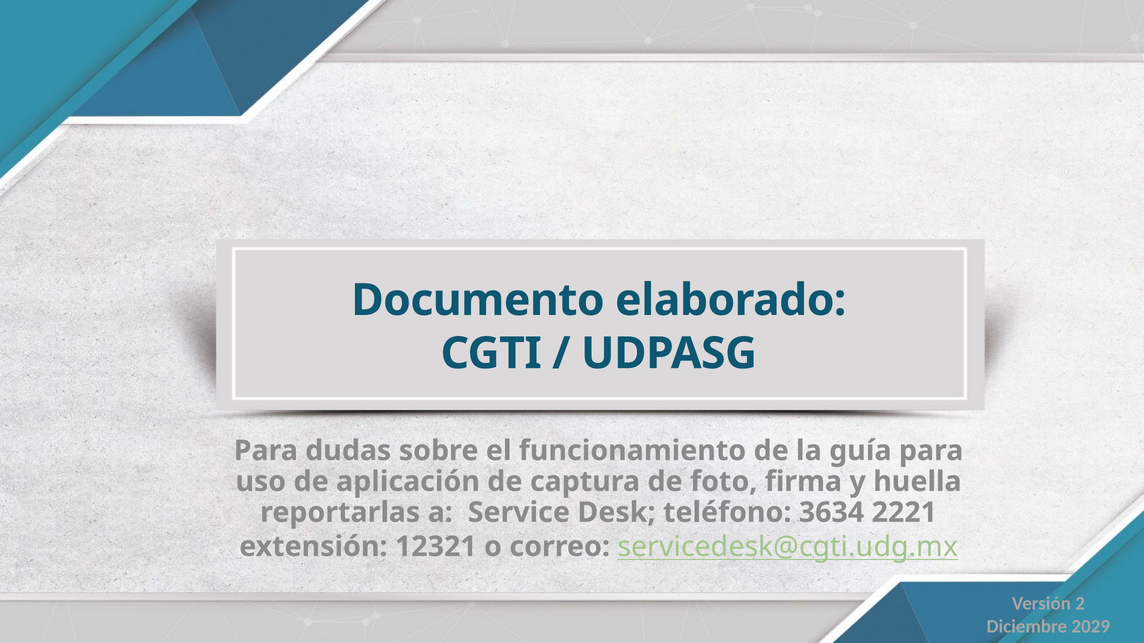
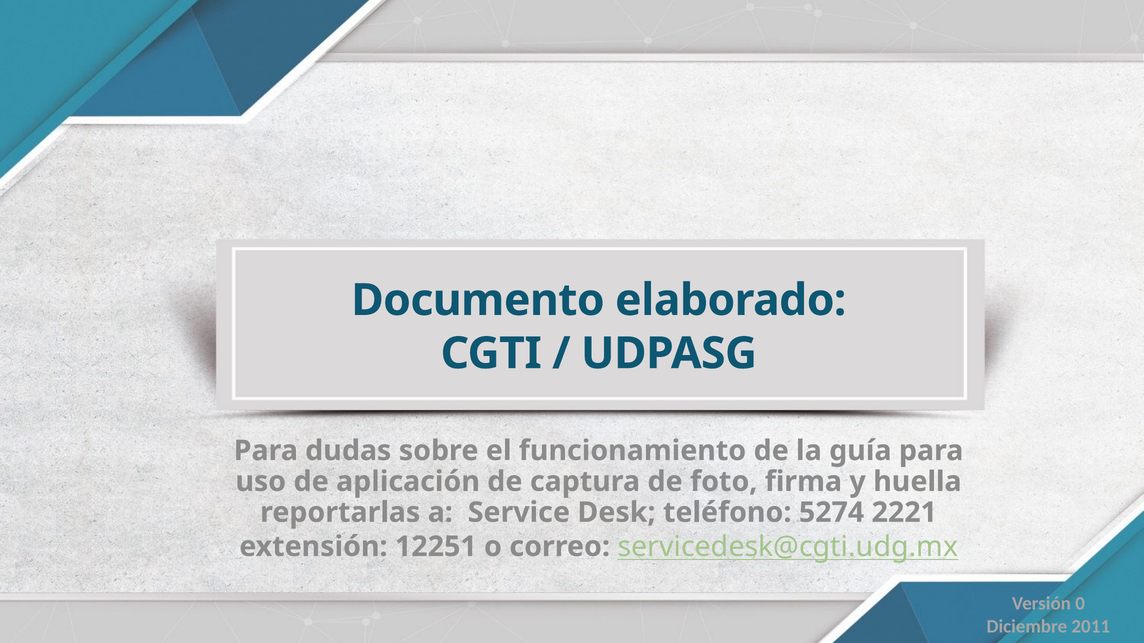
3634: 3634 -> 5274
12321: 12321 -> 12251
2: 2 -> 0
2029: 2029 -> 2011
